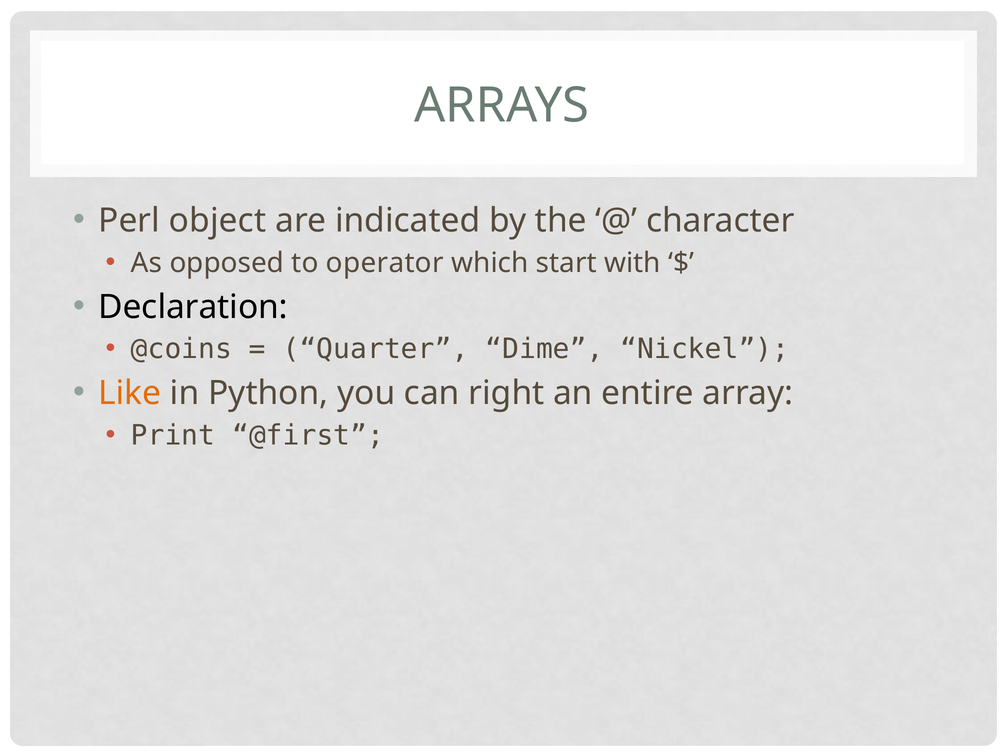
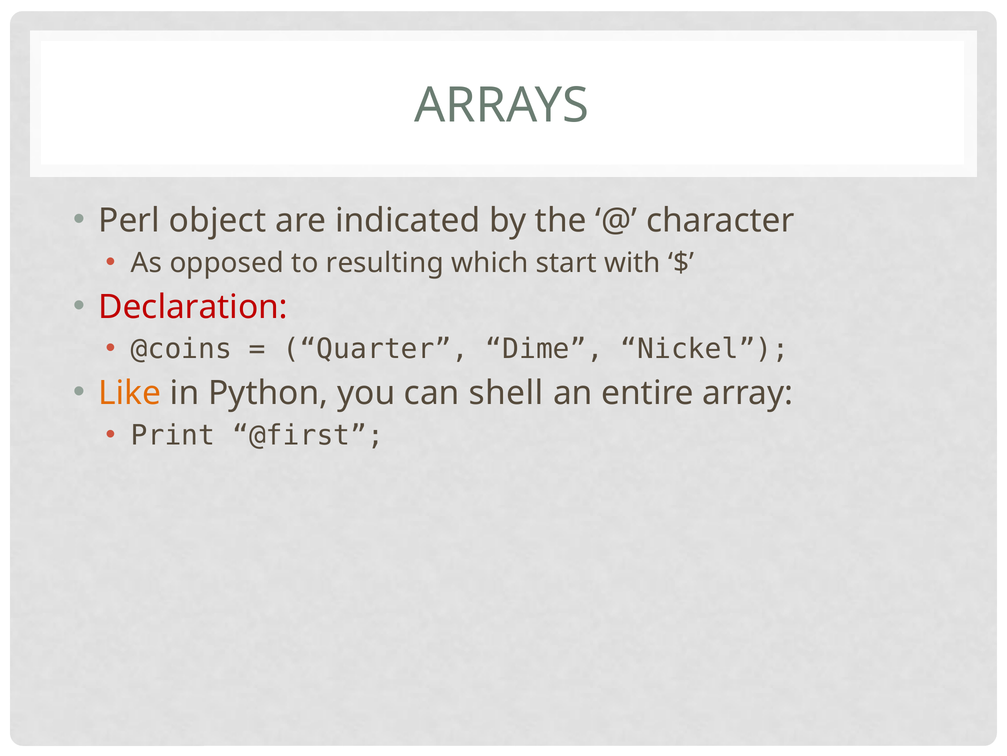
operator: operator -> resulting
Declaration colour: black -> red
right: right -> shell
